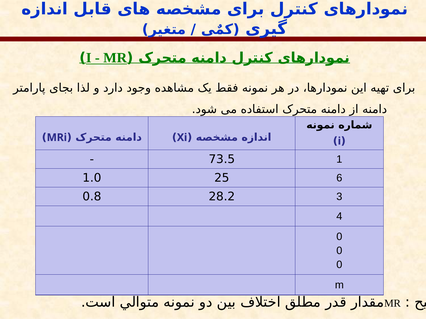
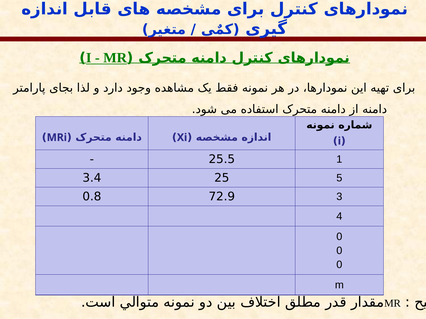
73.5: 73.5 -> 25.5
1.0: 1.0 -> 3.4
6: 6 -> 5
28.2: 28.2 -> 72.9
